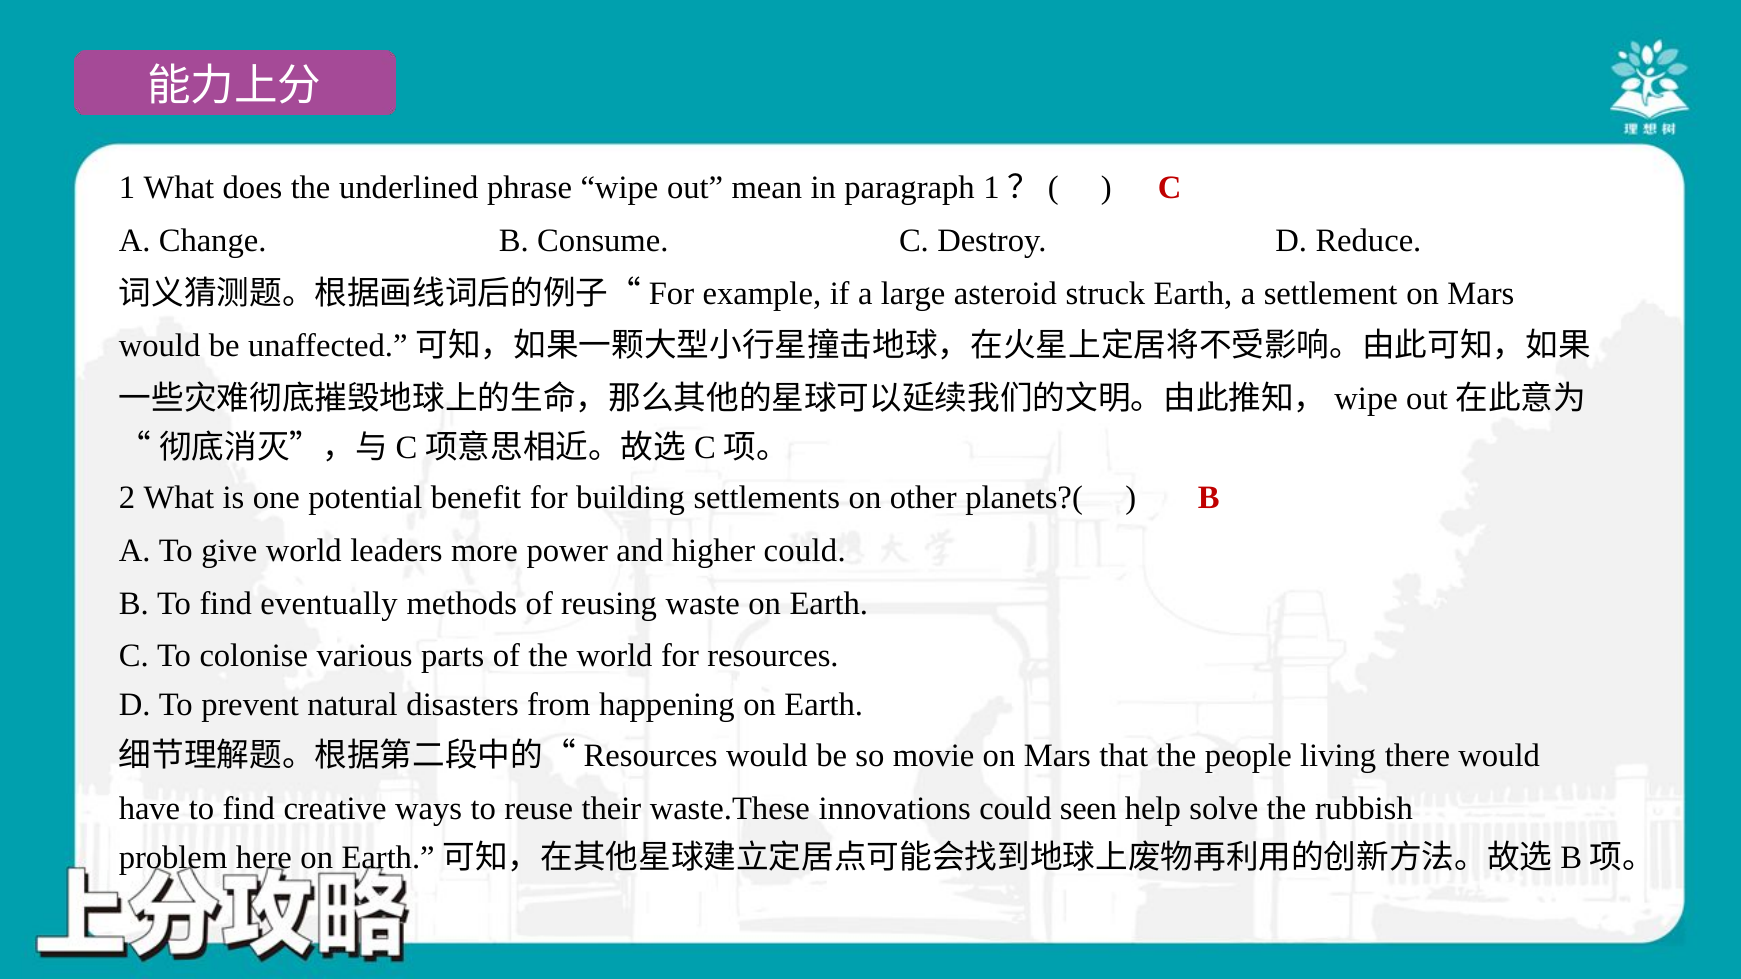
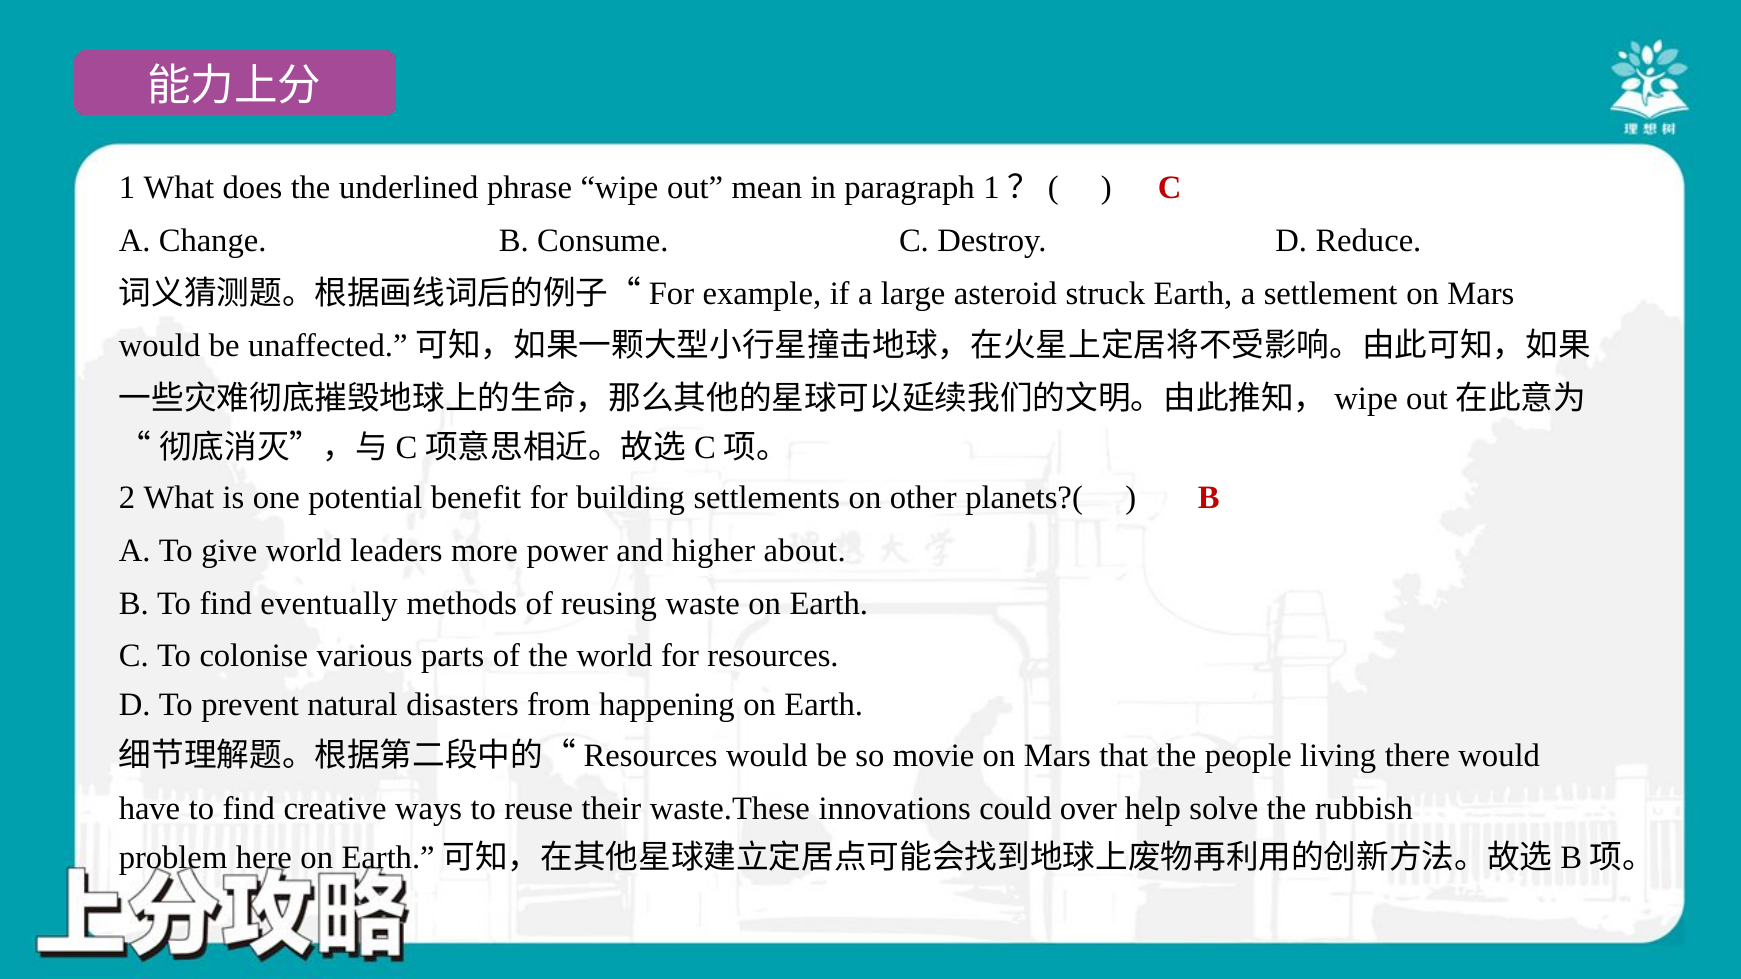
higher could: could -> about
seen: seen -> over
